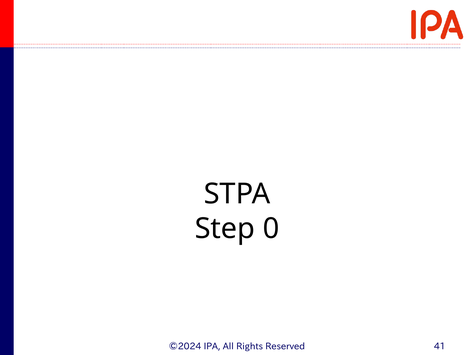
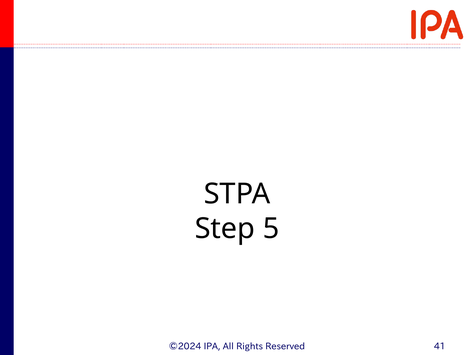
0: 0 -> 5
